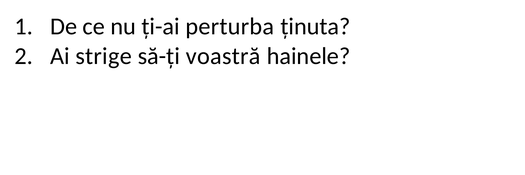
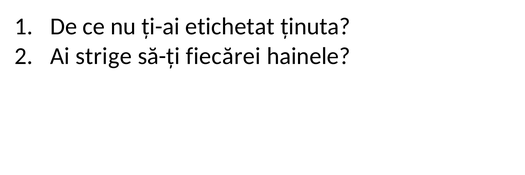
perturba: perturba -> etichetat
voastră: voastră -> fiecărei
